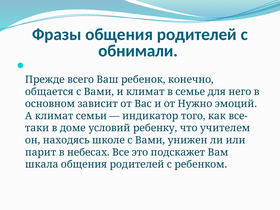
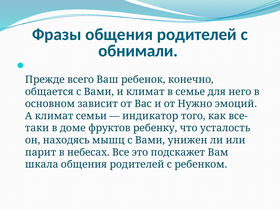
условий: условий -> фруктов
учителем: учителем -> усталость
школе: школе -> мышц
